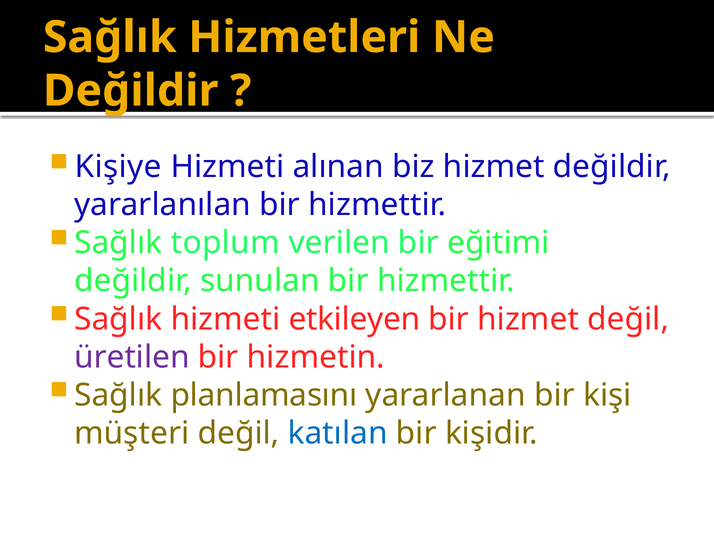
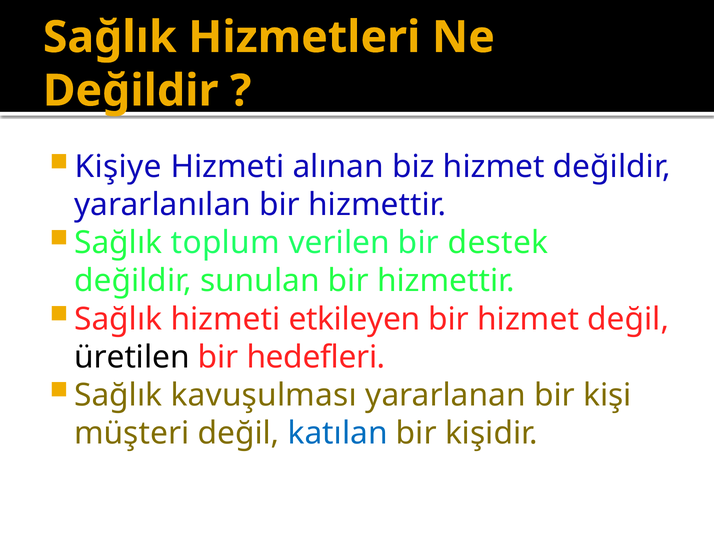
eğitimi: eğitimi -> destek
üretilen colour: purple -> black
hizmetin: hizmetin -> hedefleri
planlamasını: planlamasını -> kavuşulması
